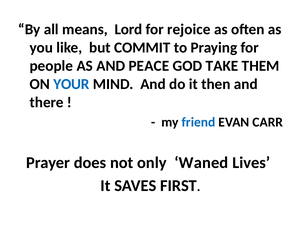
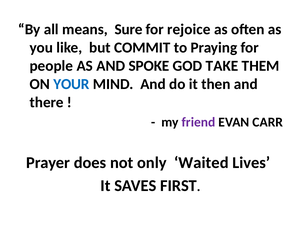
Lord: Lord -> Sure
PEACE: PEACE -> SPOKE
friend colour: blue -> purple
Waned: Waned -> Waited
